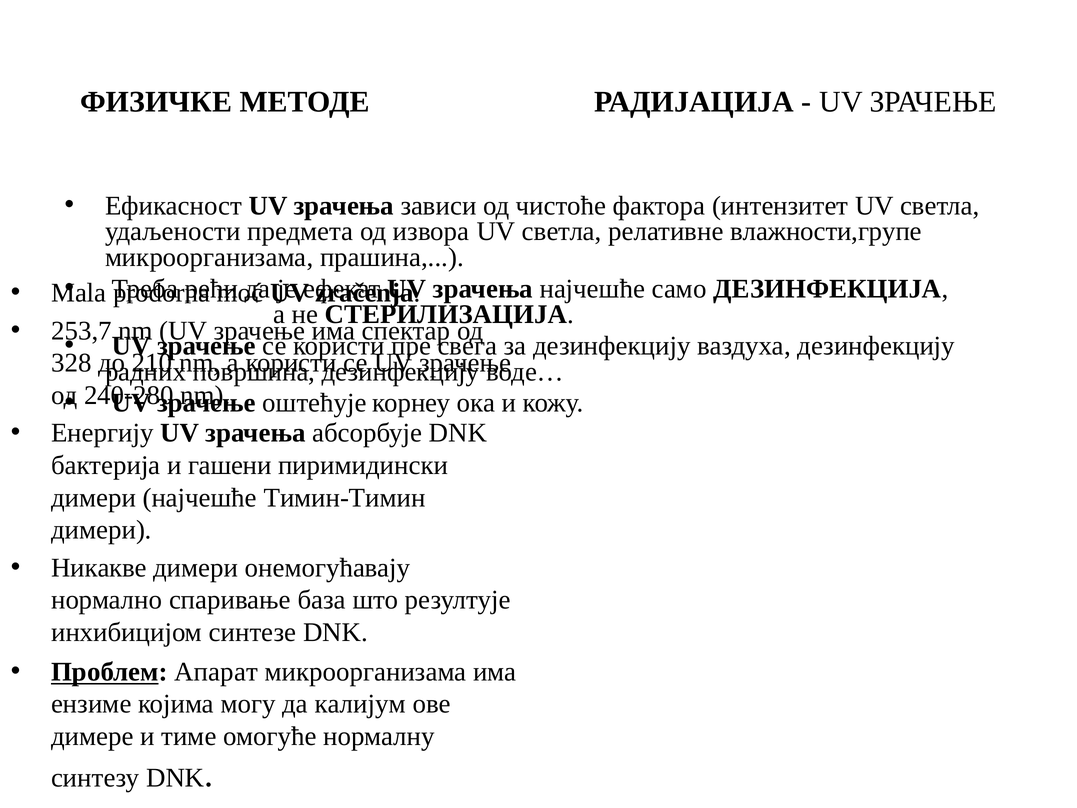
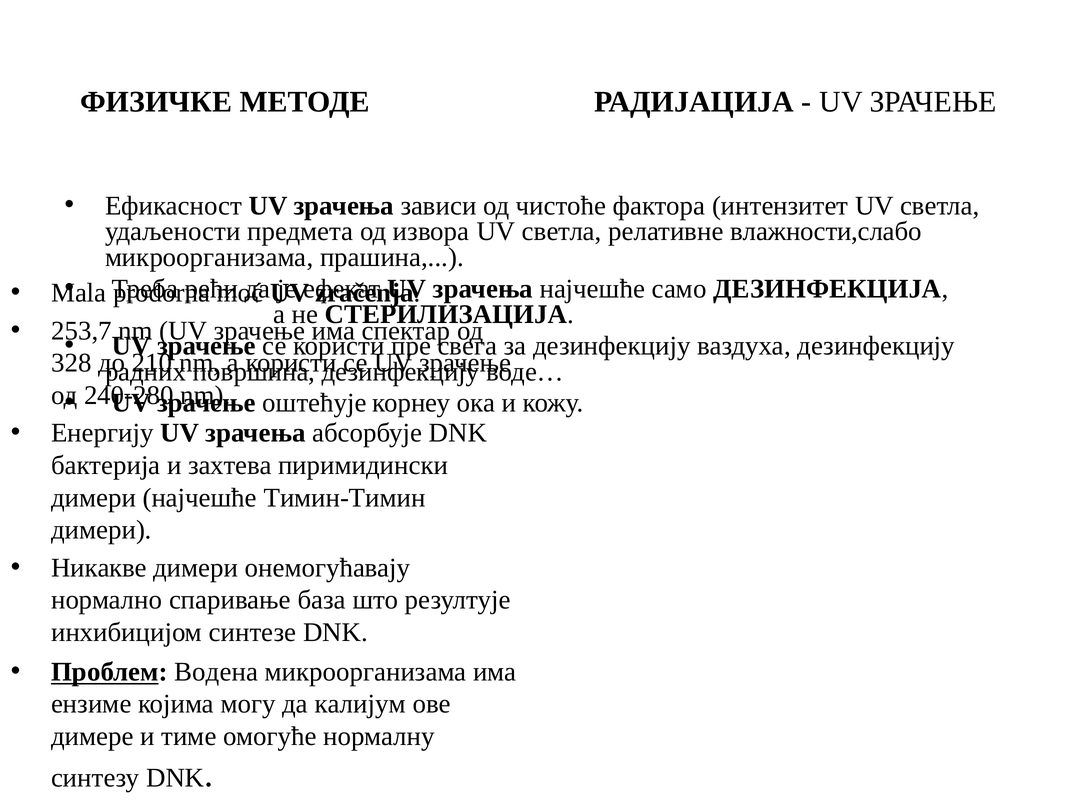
влажности,групе: влажности,групе -> влажности,слабо
гашени: гашени -> захтева
Апарат: Апарат -> Водена
